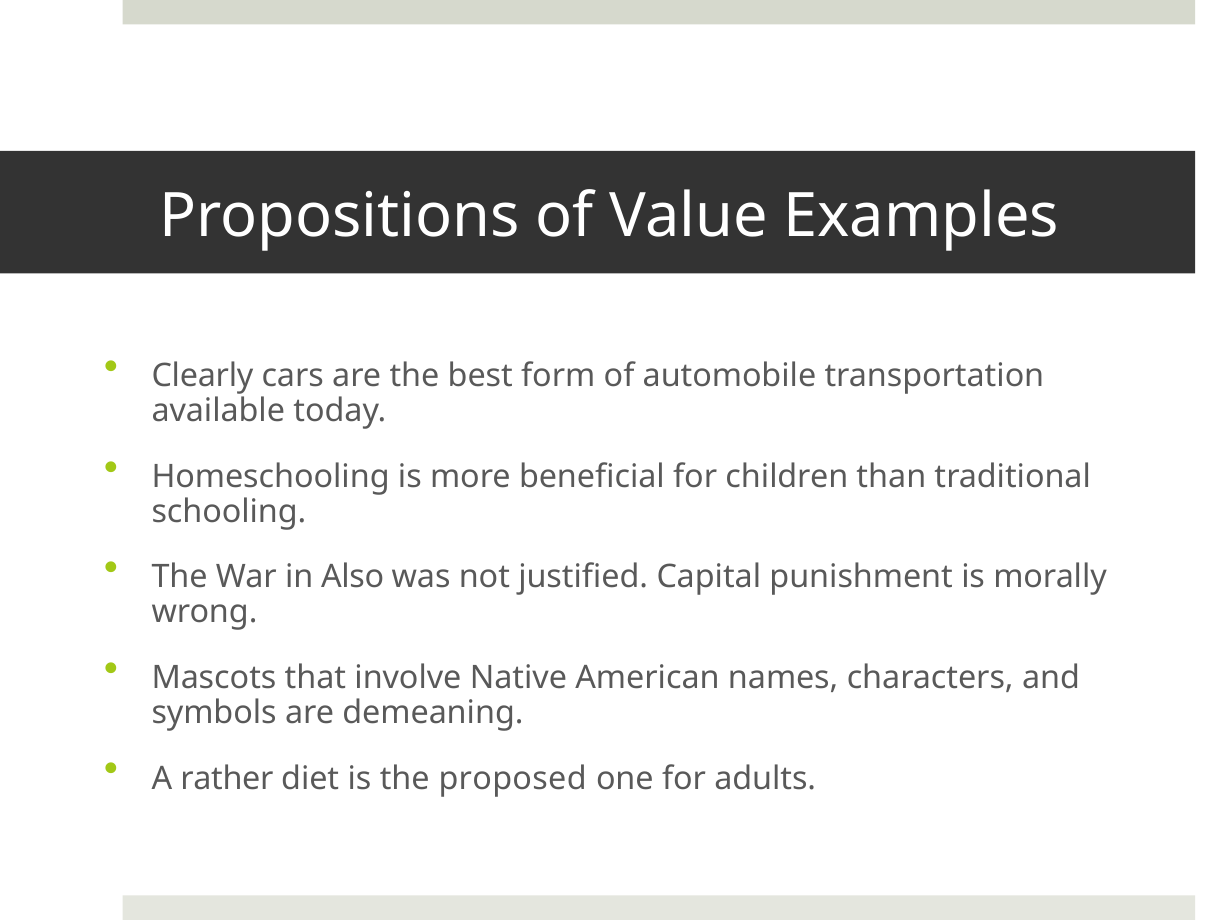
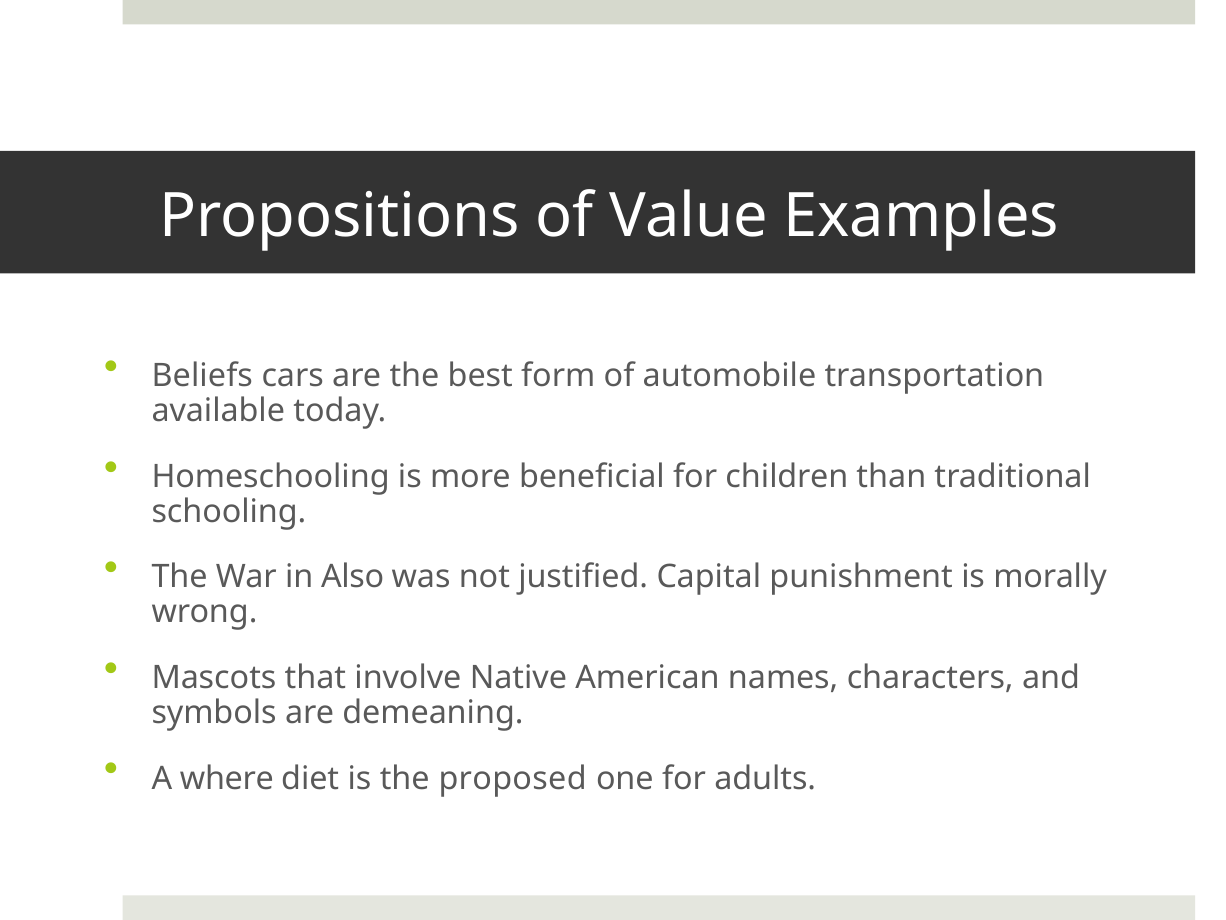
Clearly: Clearly -> Beliefs
rather: rather -> where
